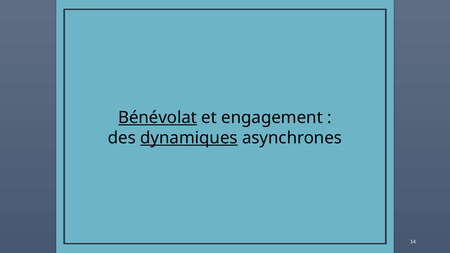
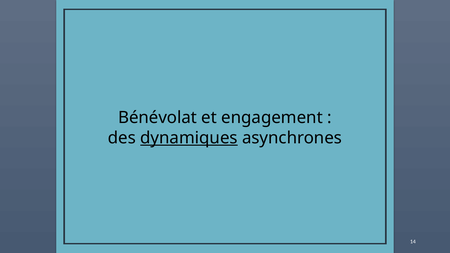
Bénévolat underline: present -> none
